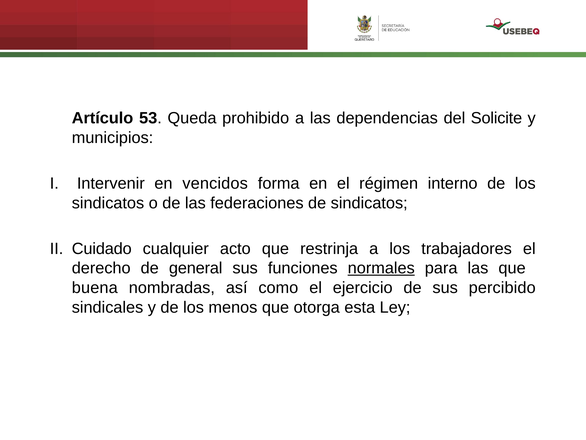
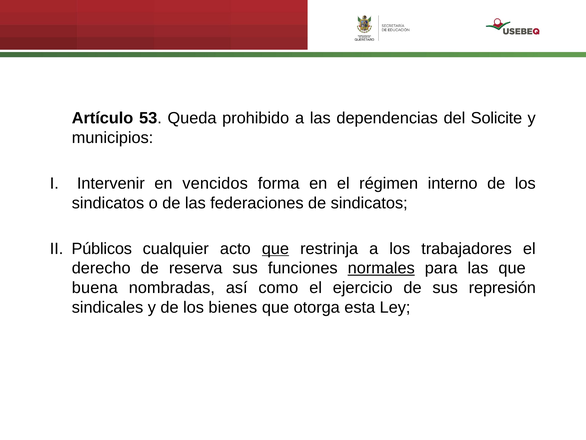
Cuidado: Cuidado -> Públicos
que at (275, 248) underline: none -> present
general: general -> reserva
percibido: percibido -> represión
menos: menos -> bienes
